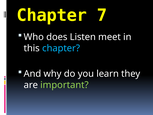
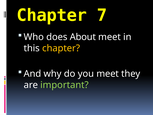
Listen: Listen -> About
chapter at (61, 48) colour: light blue -> yellow
you learn: learn -> meet
